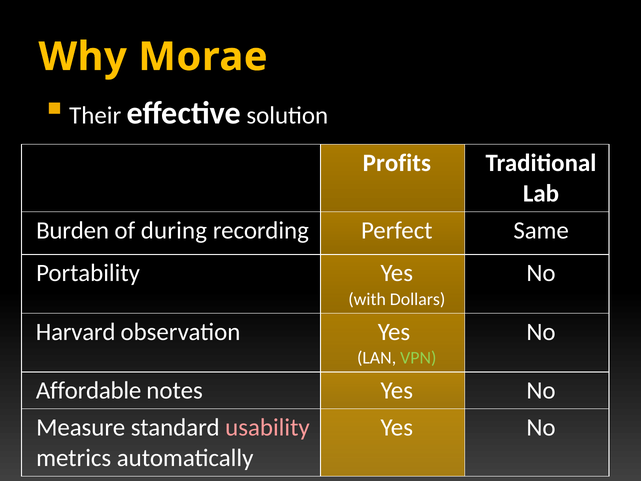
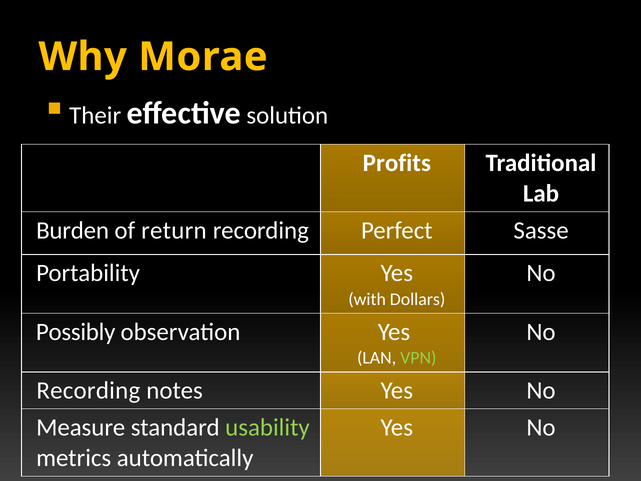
during: during -> return
Same: Same -> Sasse
Harvard: Harvard -> Possibly
Affordable at (89, 390): Affordable -> Recording
usability colour: pink -> light green
